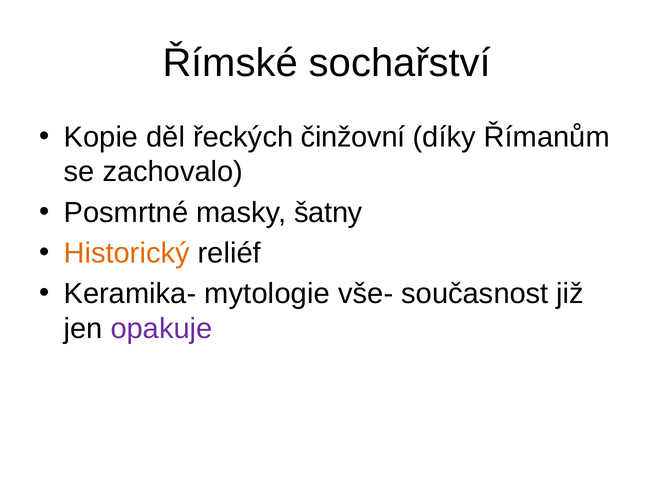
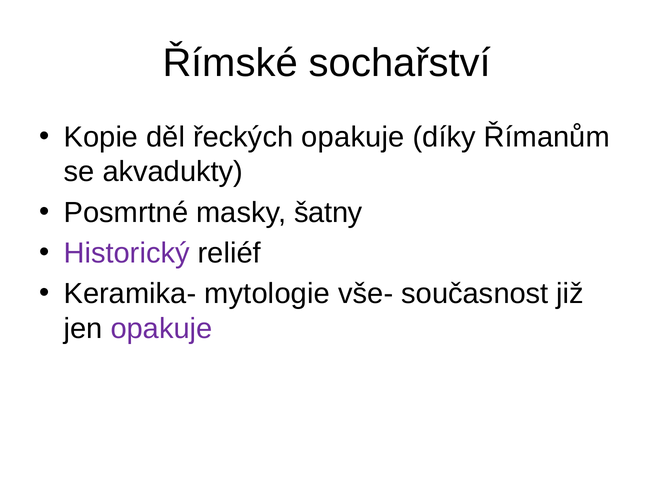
řeckých činžovní: činžovní -> opakuje
zachovalo: zachovalo -> akvadukty
Historický colour: orange -> purple
